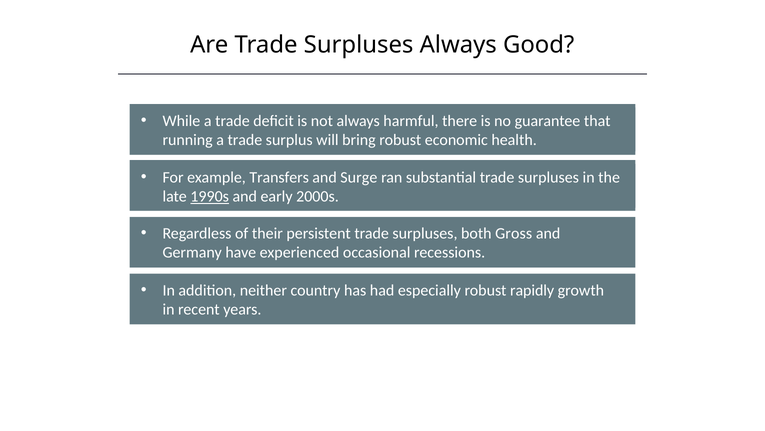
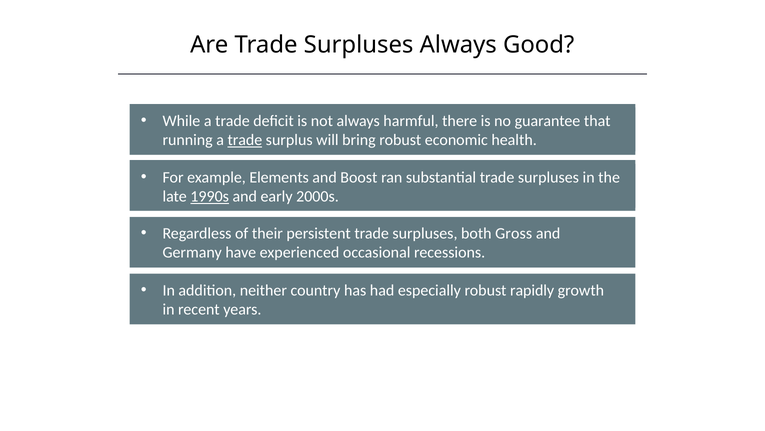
trade at (245, 140) underline: none -> present
Transfers: Transfers -> Elements
Surge: Surge -> Boost
